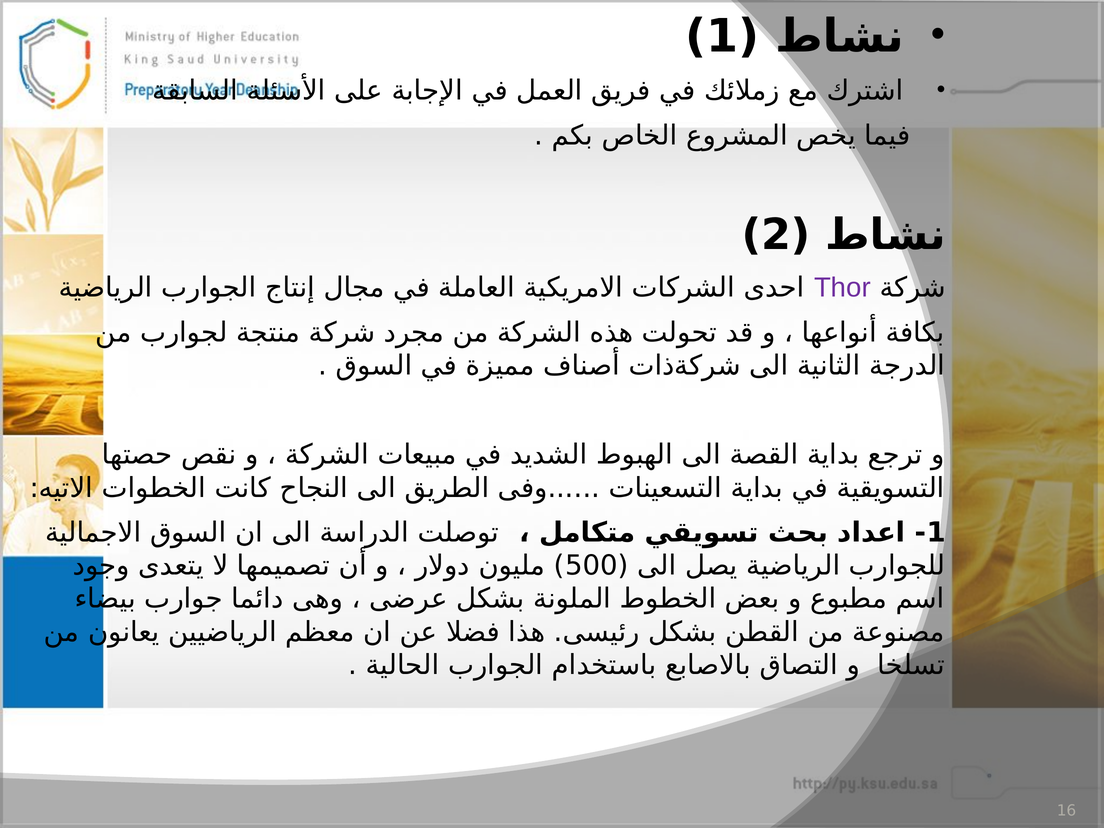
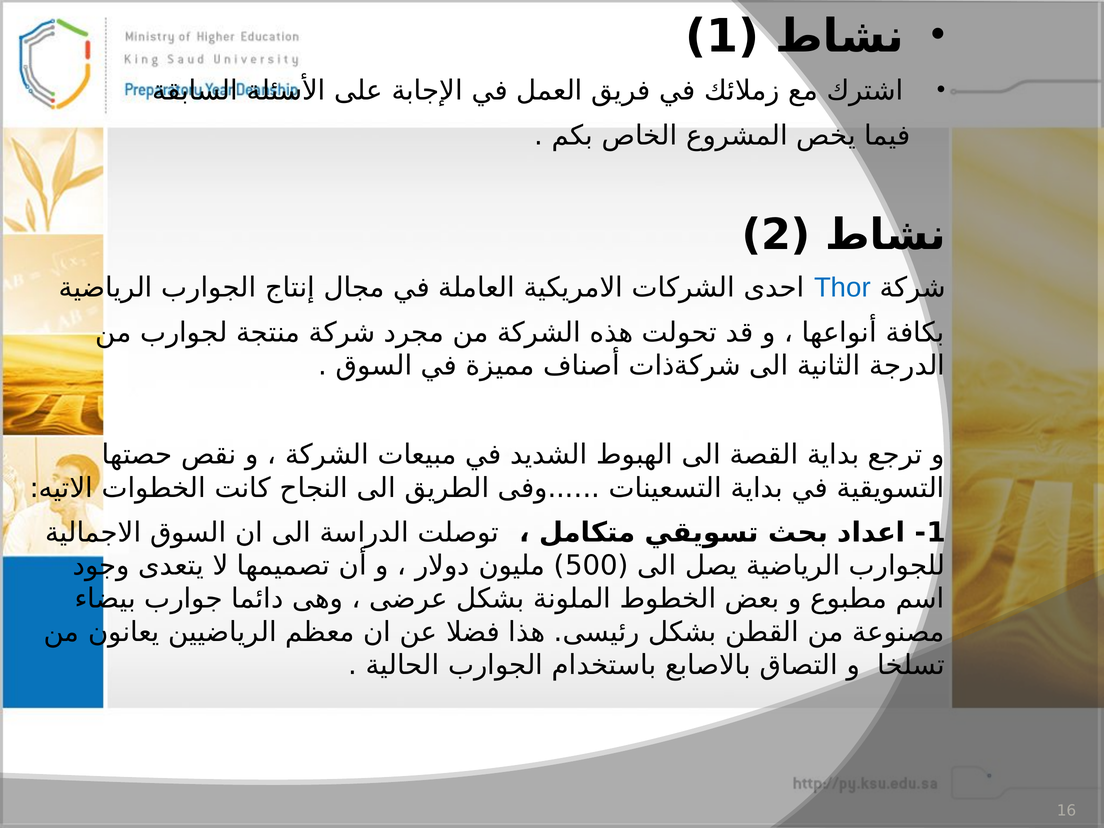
Thor colour: purple -> blue
